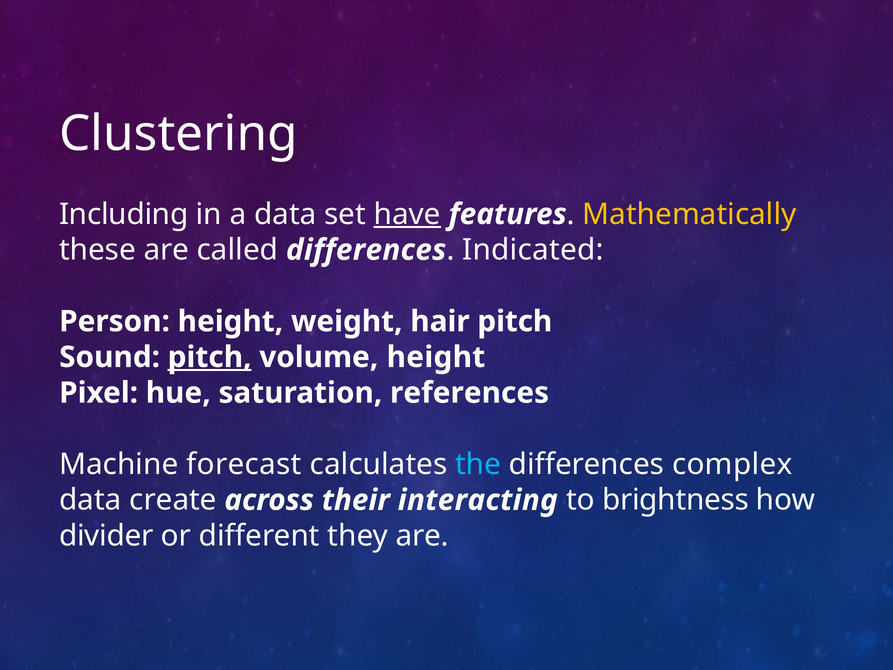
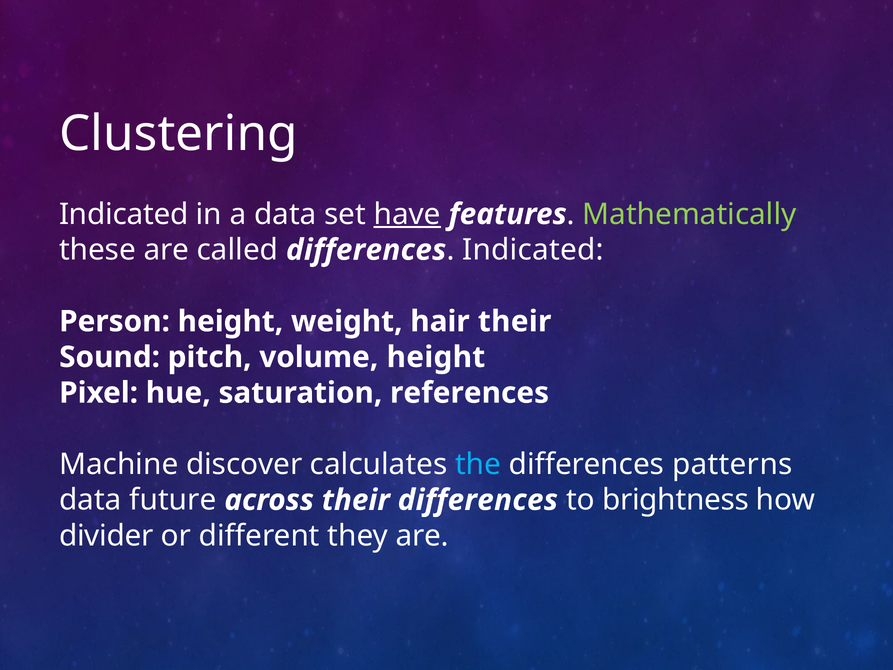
Including at (124, 214): Including -> Indicated
Mathematically colour: yellow -> light green
hair pitch: pitch -> their
pitch at (210, 357) underline: present -> none
forecast: forecast -> discover
complex: complex -> patterns
create: create -> future
their interacting: interacting -> differences
